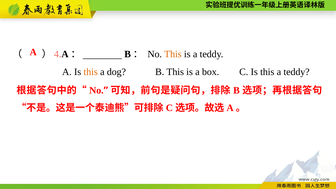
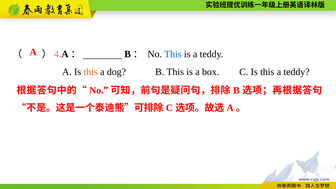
This at (173, 54) colour: orange -> blue
